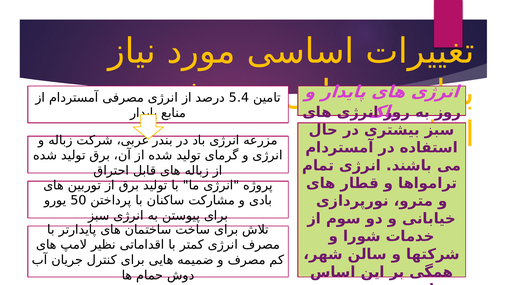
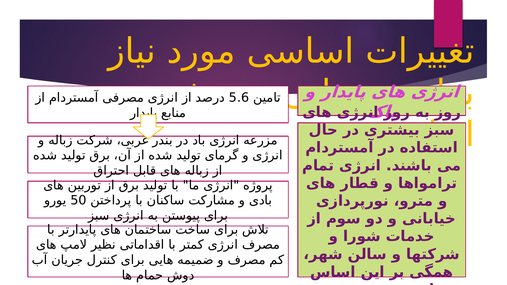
5.4: 5.4 -> 5.6
